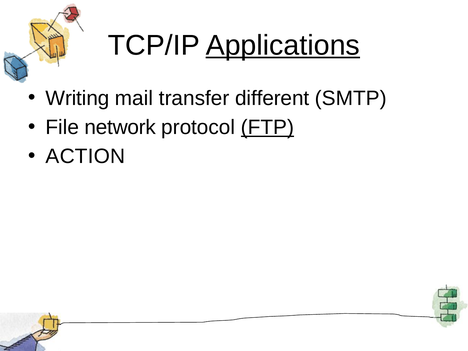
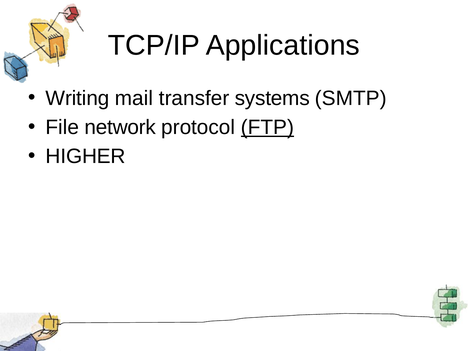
Applications underline: present -> none
different: different -> systems
ACTION: ACTION -> HIGHER
